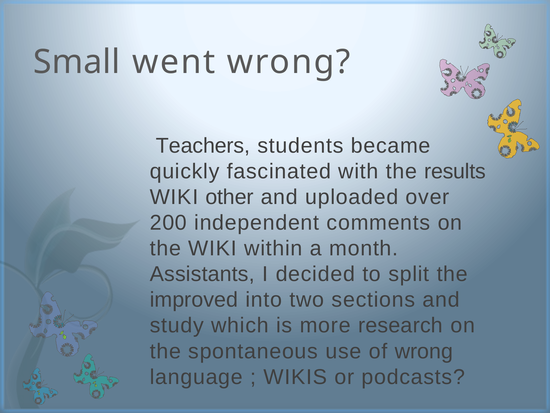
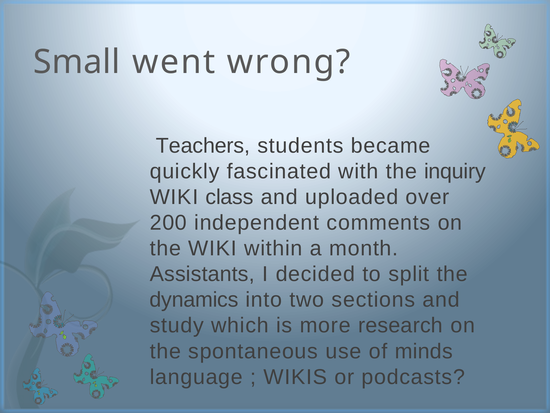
results: results -> inquiry
other: other -> class
improved: improved -> dynamics
of wrong: wrong -> minds
